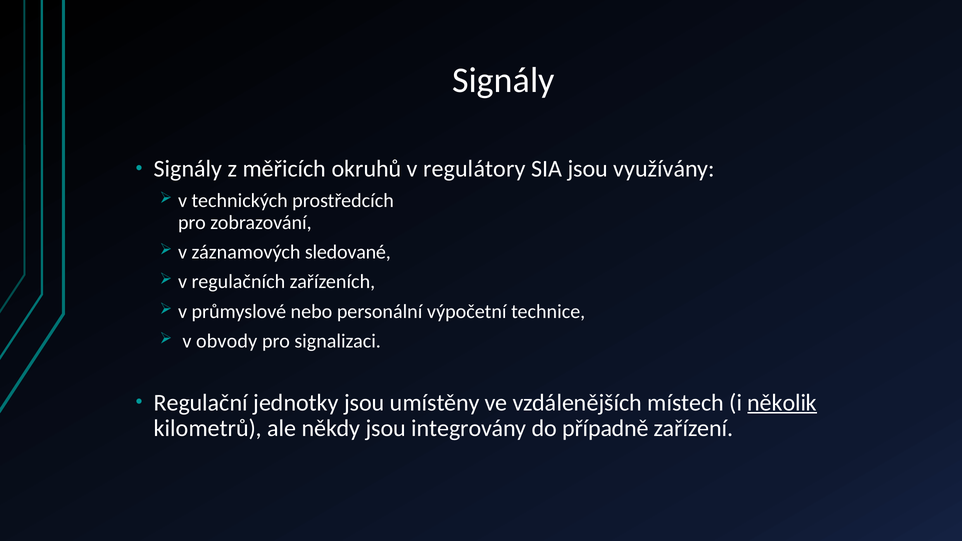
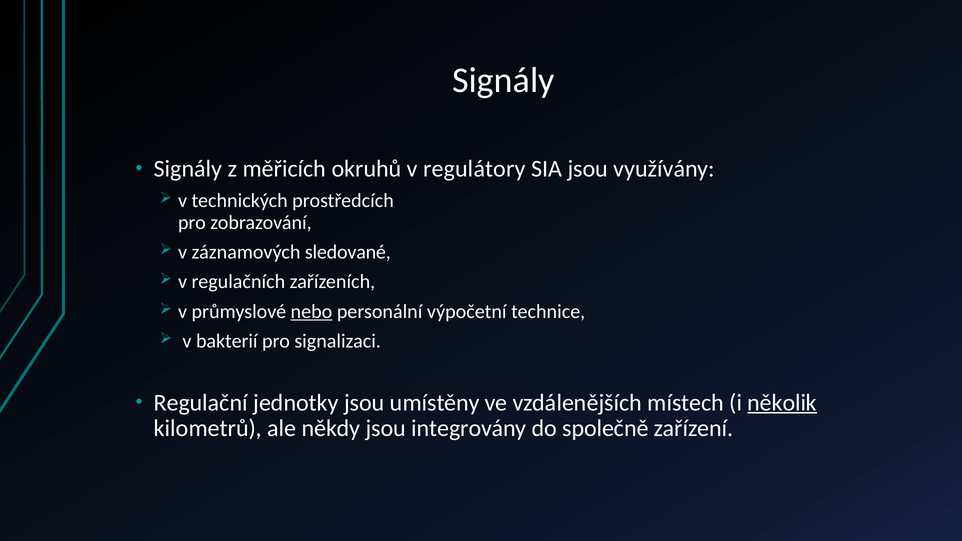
nebo underline: none -> present
obvody: obvody -> bakterií
případně: případně -> společně
